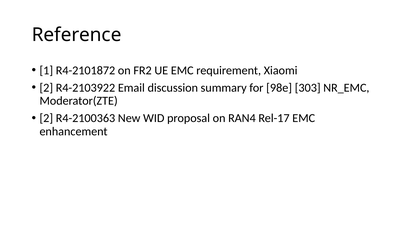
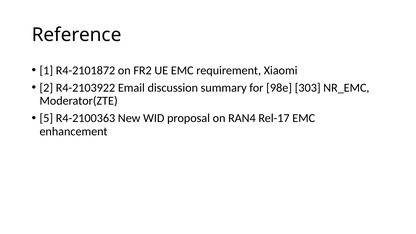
2 at (46, 118): 2 -> 5
